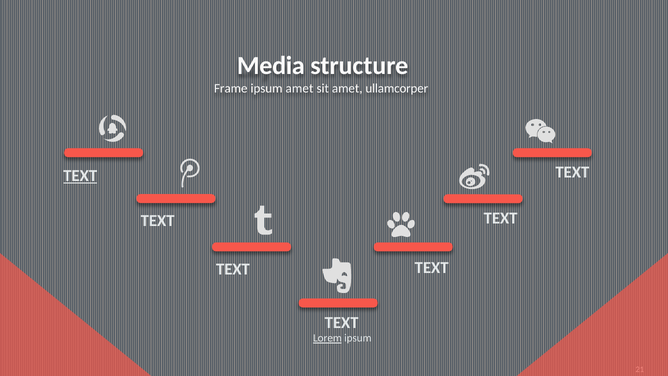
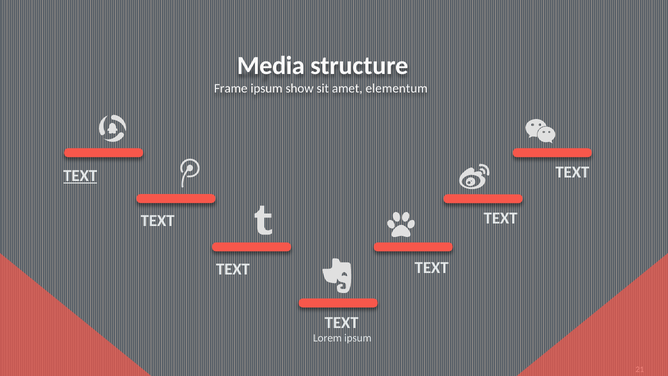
ipsum amet: amet -> show
ullamcorper: ullamcorper -> elementum
Lorem underline: present -> none
